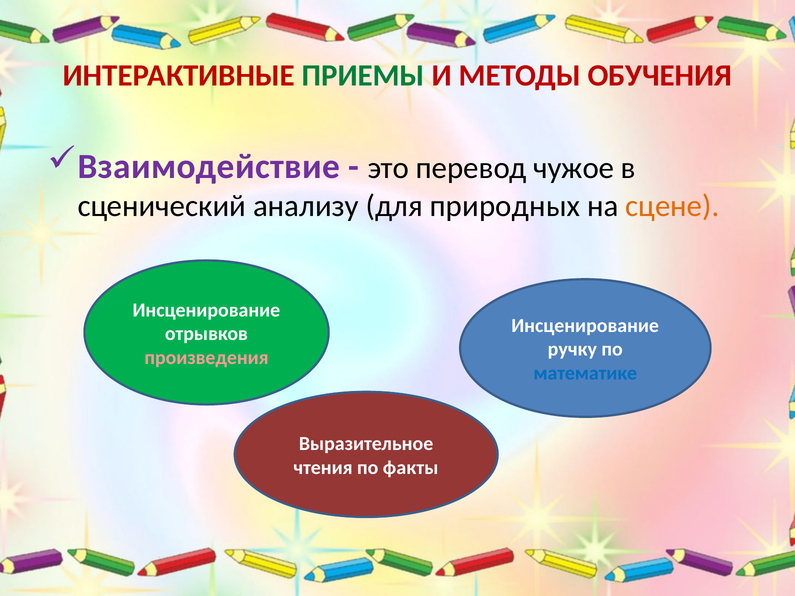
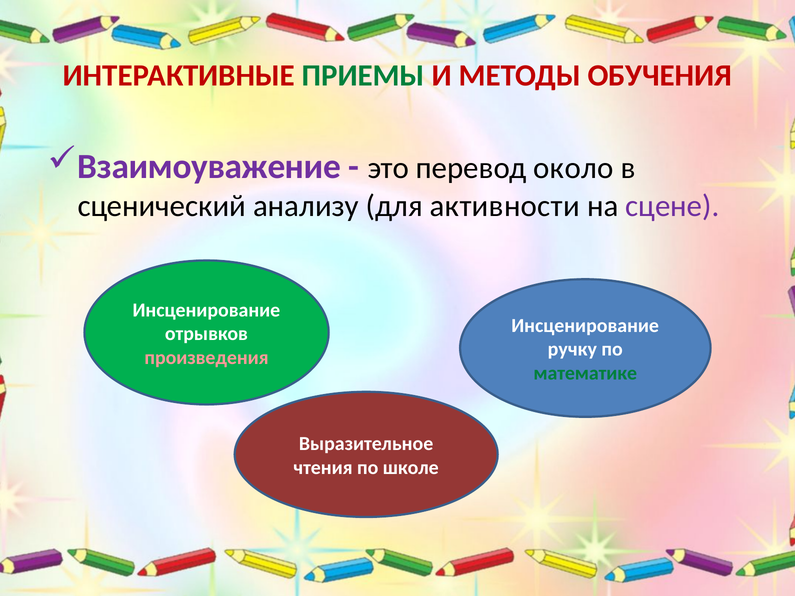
Взаимодействие: Взаимодействие -> Взаимоуважение
чужое: чужое -> около
природных: природных -> активности
сцене colour: orange -> purple
математике colour: blue -> green
факты: факты -> школе
